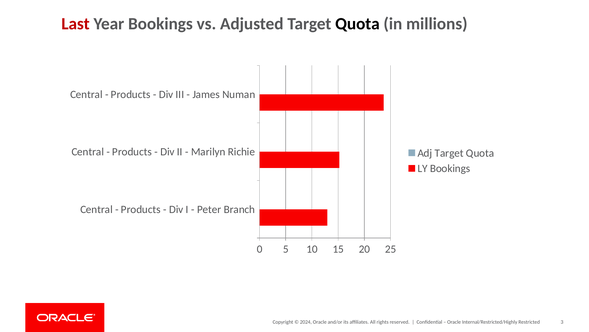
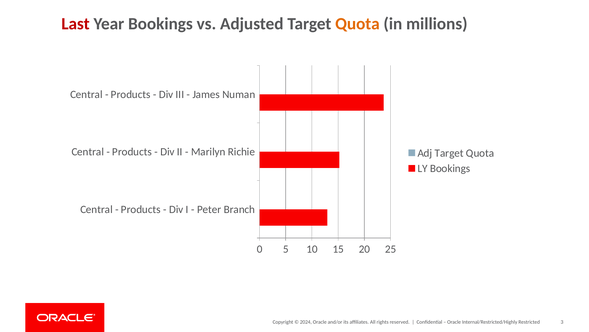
Quota at (357, 24) colour: black -> orange
